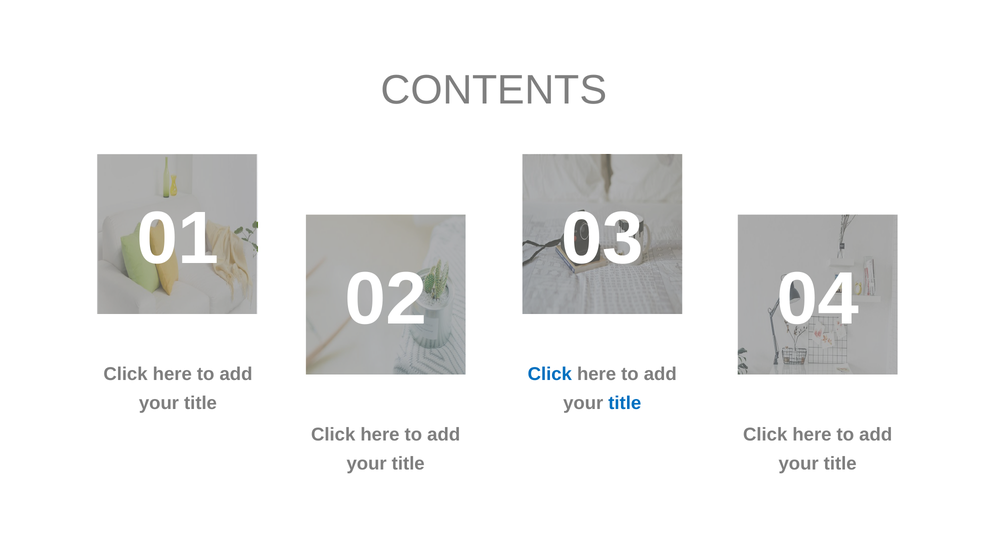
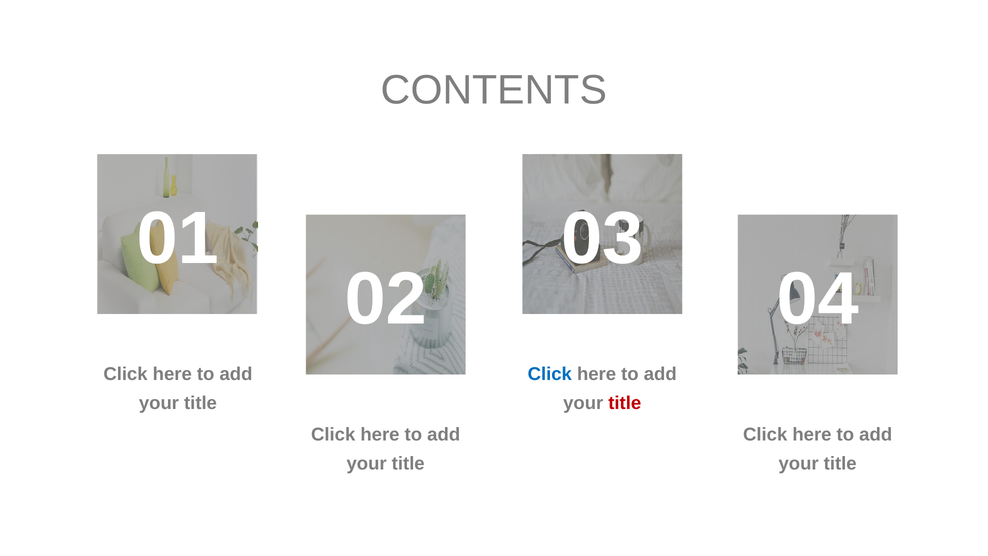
title at (625, 403) colour: blue -> red
